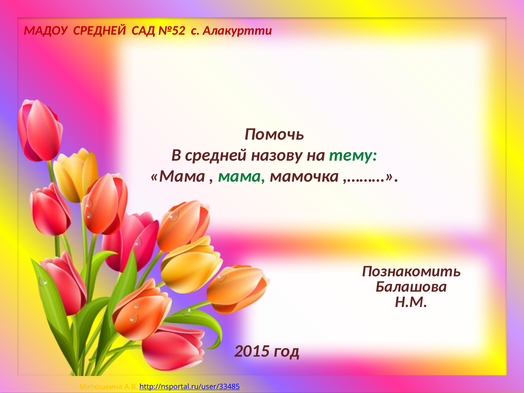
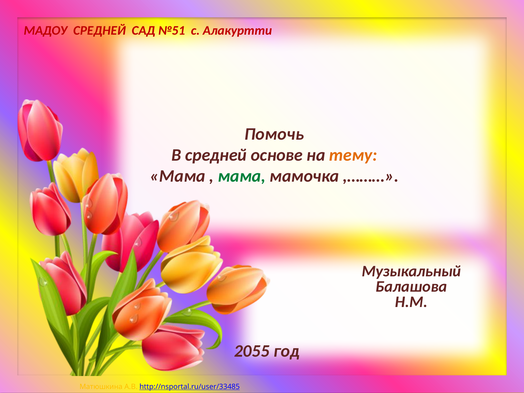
№52: №52 -> №51
назову: назову -> основе
тему colour: green -> orange
Познакомить: Познакомить -> Музыкальный
2015: 2015 -> 2055
